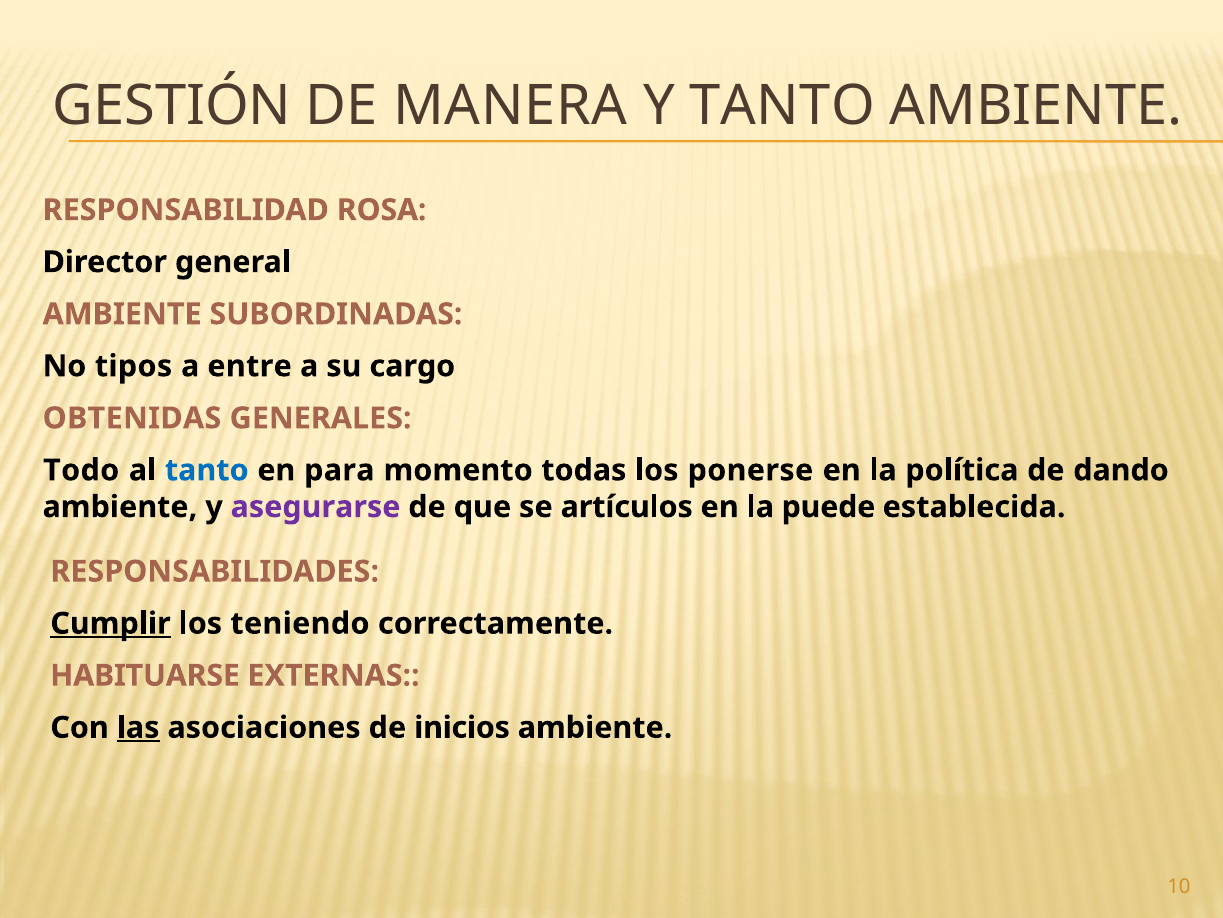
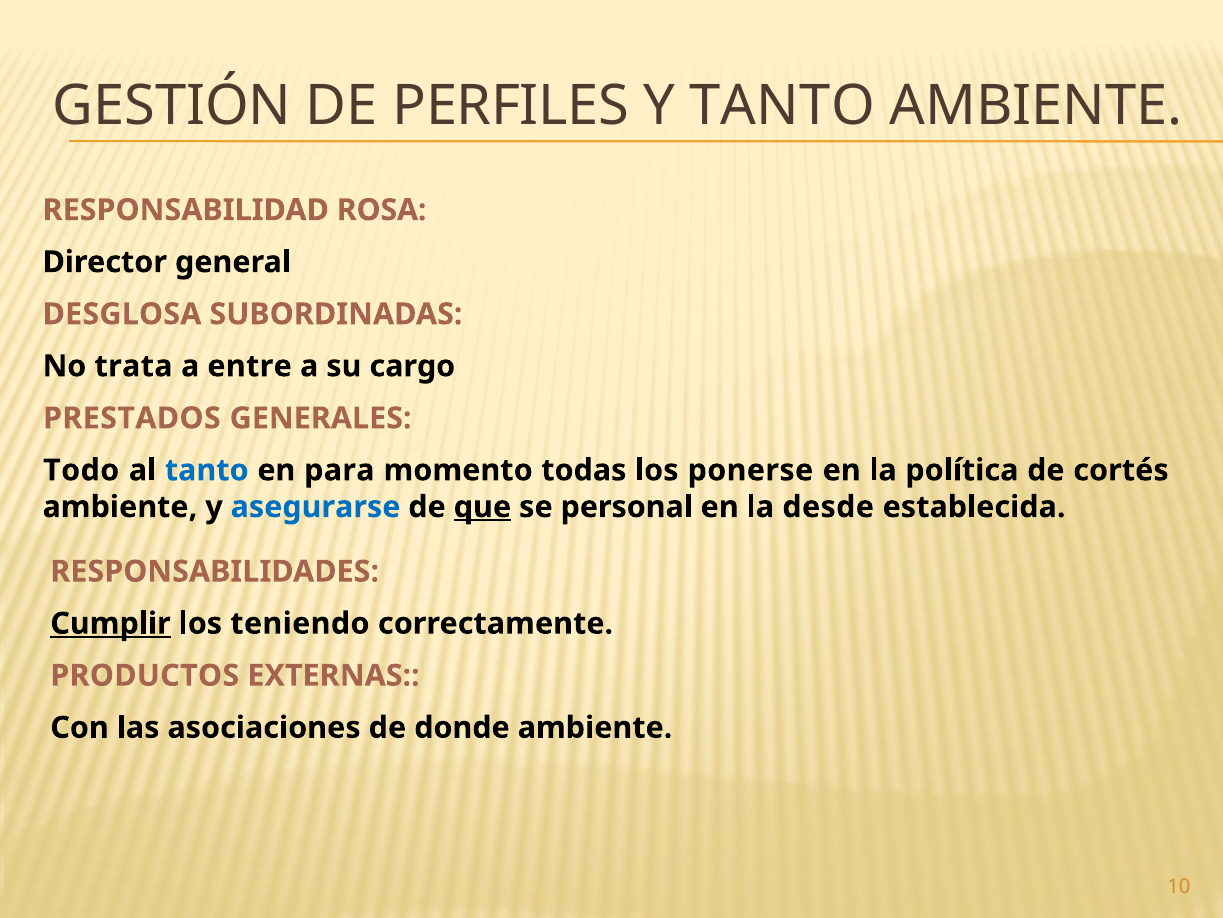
MANERA: MANERA -> PERFILES
AMBIENTE at (122, 314): AMBIENTE -> DESGLOSA
tipos: tipos -> trata
OBTENIDAS: OBTENIDAS -> PRESTADOS
dando: dando -> cortés
asegurarse colour: purple -> blue
que underline: none -> present
artículos: artículos -> personal
puede: puede -> desde
HABITUARSE: HABITUARSE -> PRODUCTOS
las underline: present -> none
inicios: inicios -> donde
